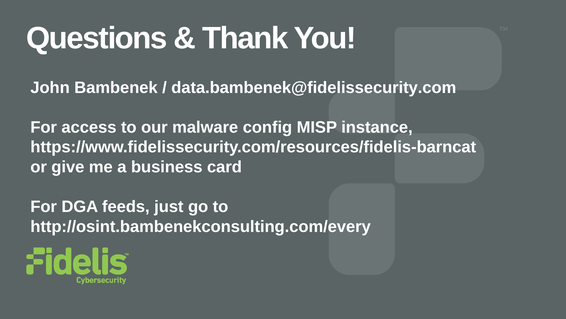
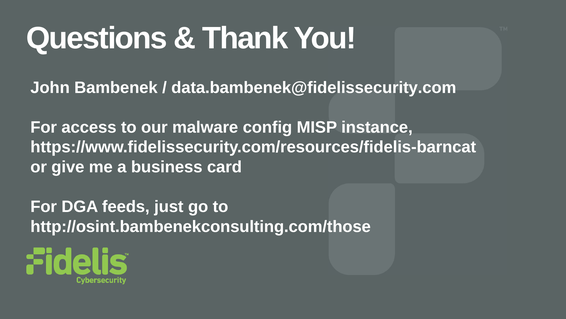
http://osint.bambenekconsulting.com/every: http://osint.bambenekconsulting.com/every -> http://osint.bambenekconsulting.com/those
